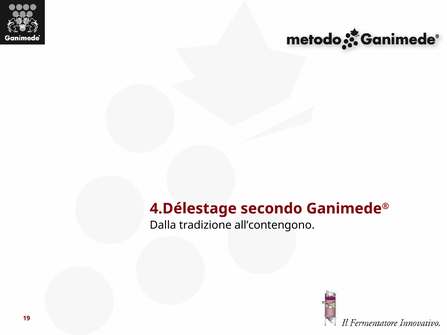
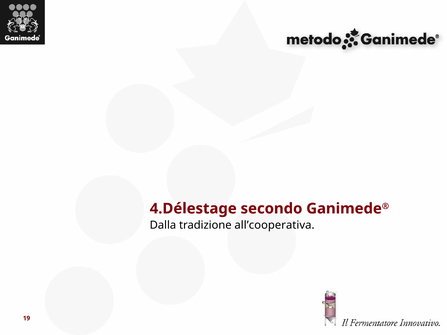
all’contengono: all’contengono -> all’cooperativa
